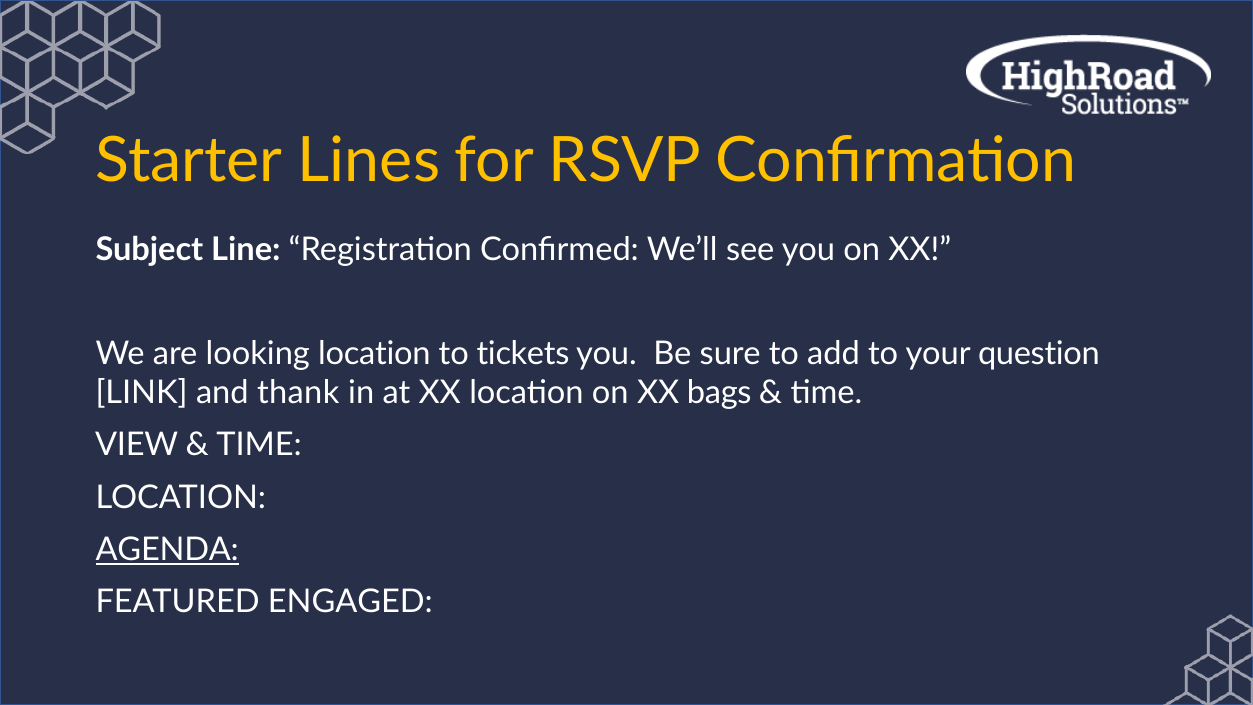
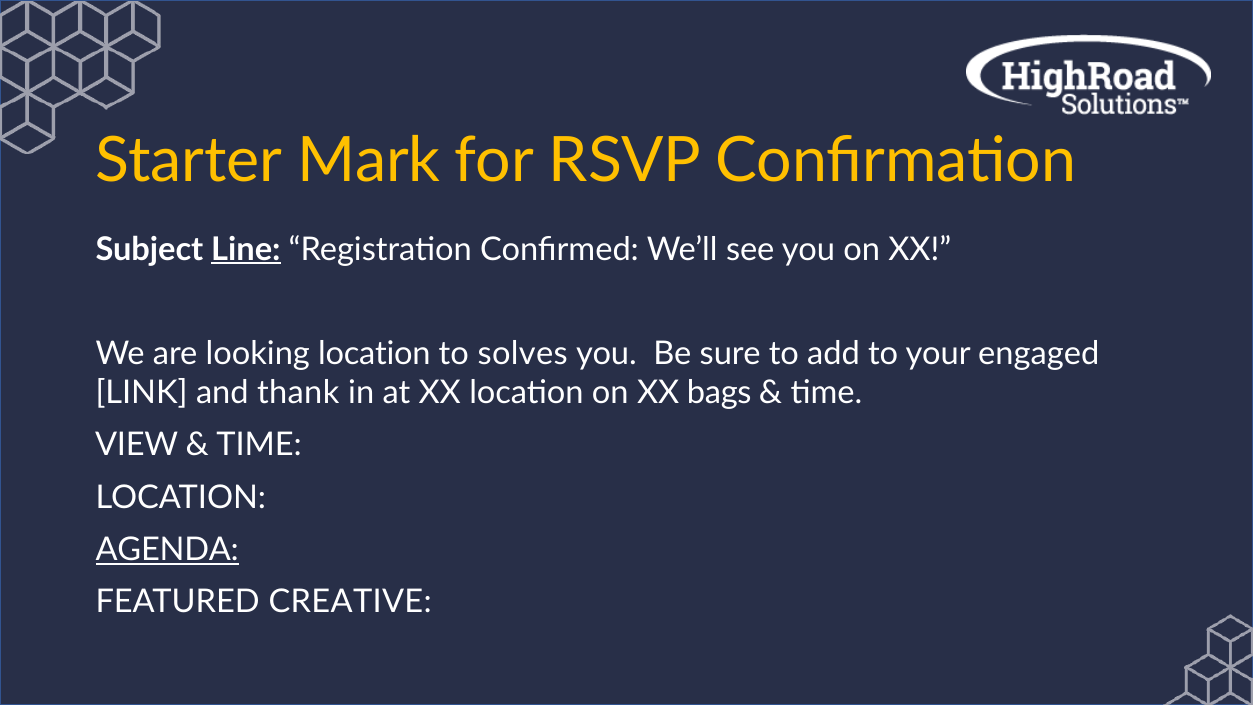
Lines: Lines -> Mark
Line underline: none -> present
tickets: tickets -> solves
question: question -> engaged
ENGAGED: ENGAGED -> CREATIVE
